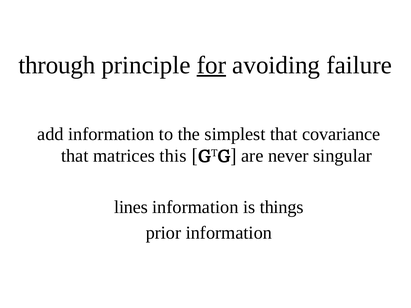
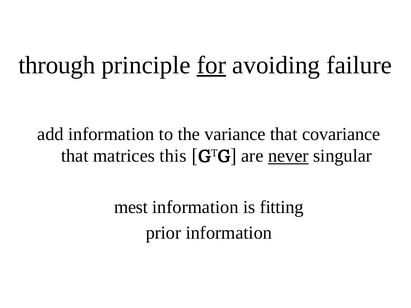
simplest: simplest -> variance
never underline: none -> present
lines: lines -> mest
things: things -> fitting
